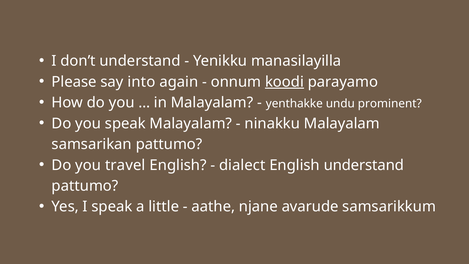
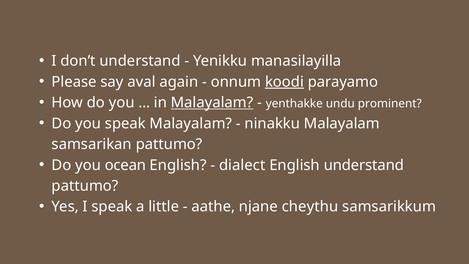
into: into -> aval
Malayalam at (212, 103) underline: none -> present
travel: travel -> ocean
avarude: avarude -> cheythu
